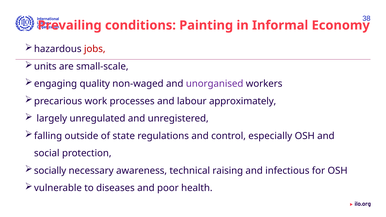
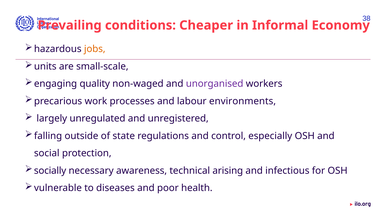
Painting: Painting -> Cheaper
jobs colour: red -> orange
approximately: approximately -> environments
raising: raising -> arising
